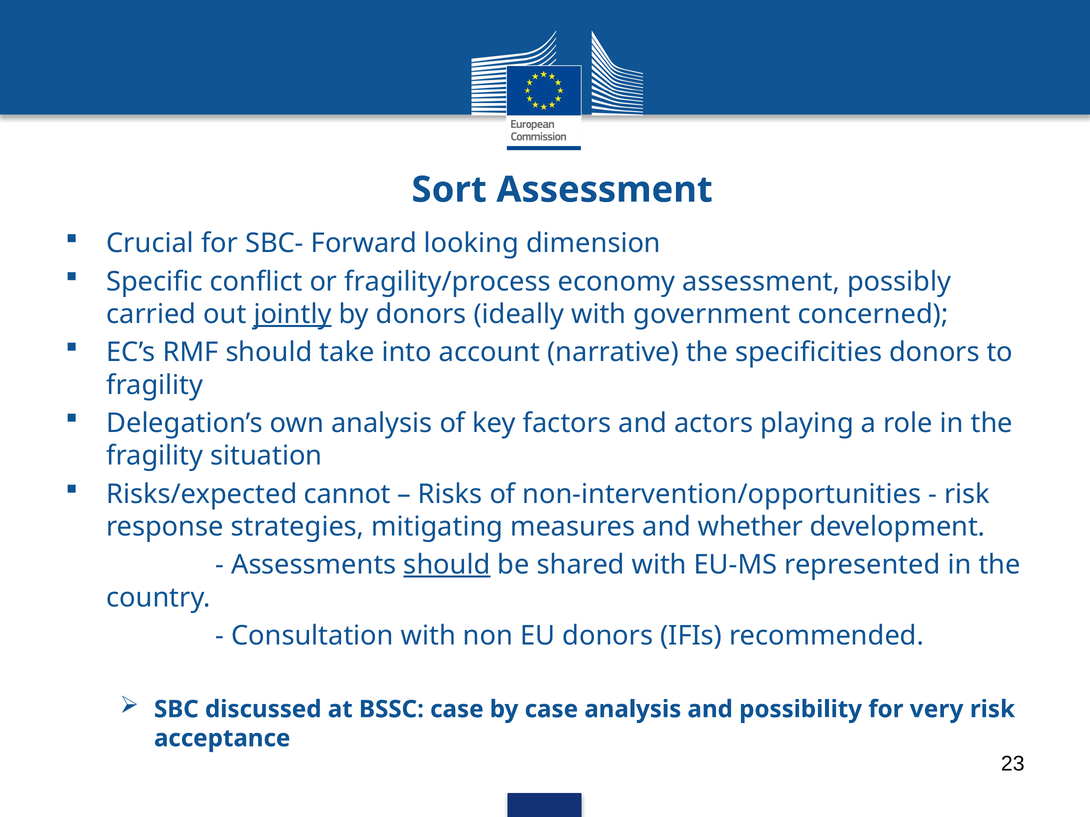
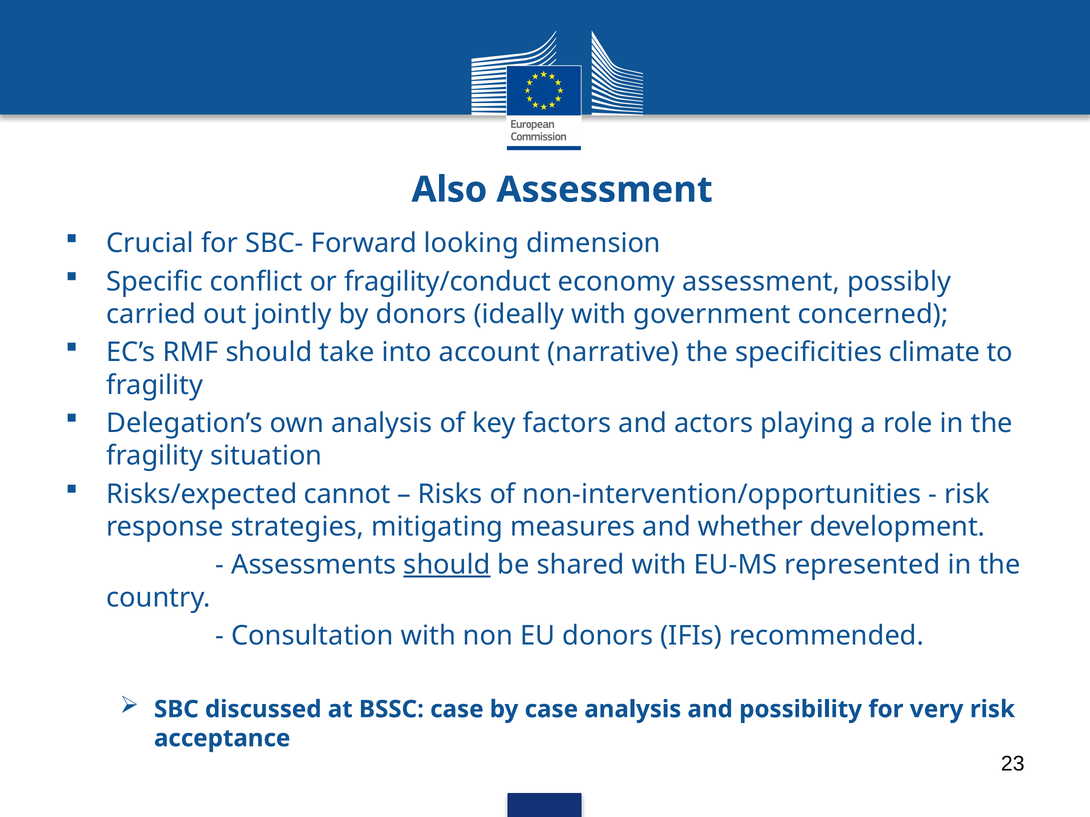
Sort: Sort -> Also
fragility/process: fragility/process -> fragility/conduct
jointly underline: present -> none
specificities donors: donors -> climate
